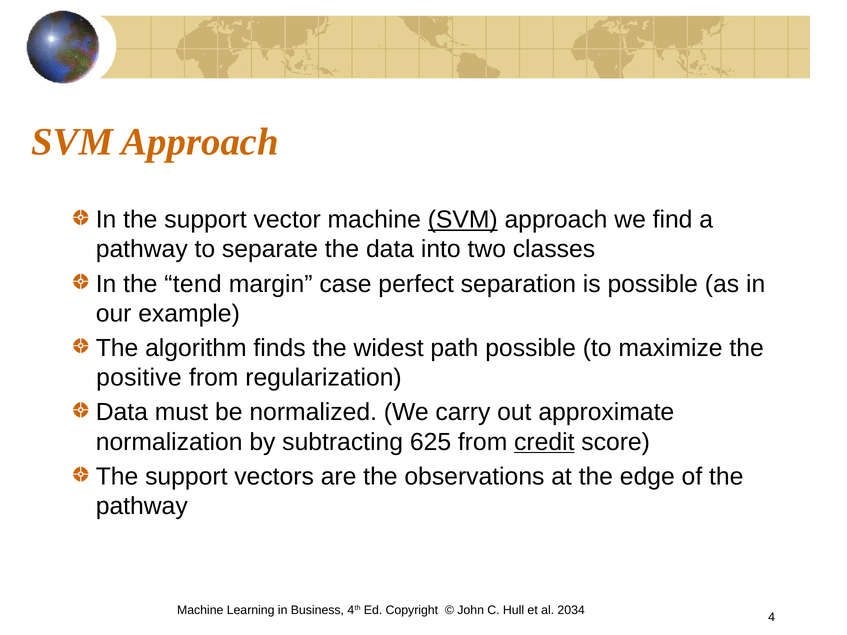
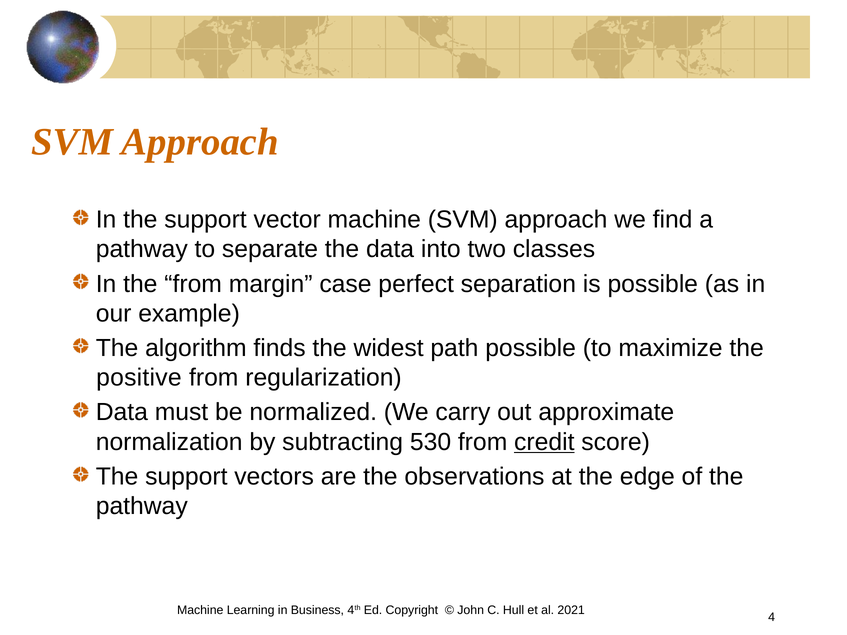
SVM at (463, 220) underline: present -> none
the tend: tend -> from
625: 625 -> 530
2034: 2034 -> 2021
